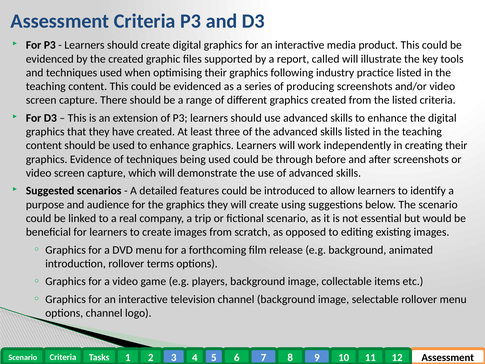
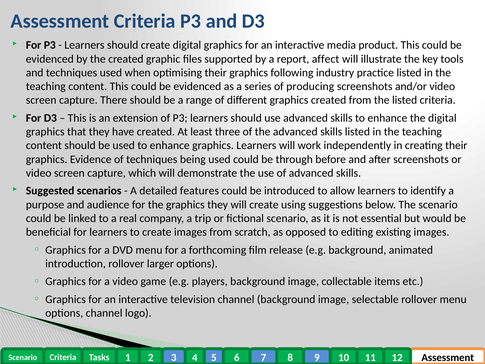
called: called -> affect
terms: terms -> larger
